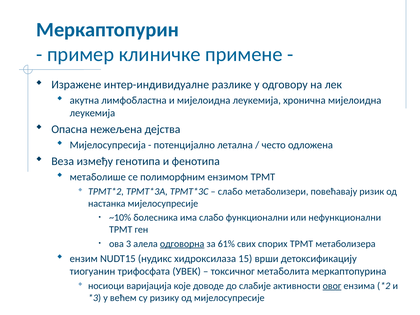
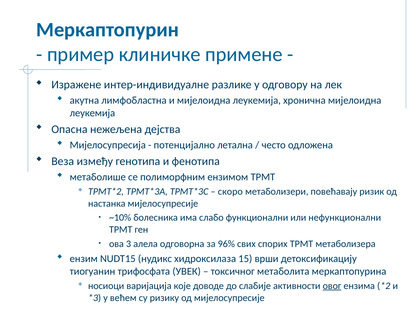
слабо at (230, 192): слабо -> скоро
одговорна underline: present -> none
61%: 61% -> 96%
